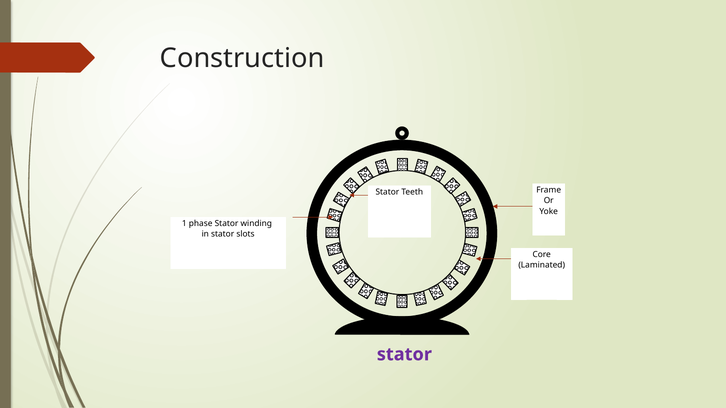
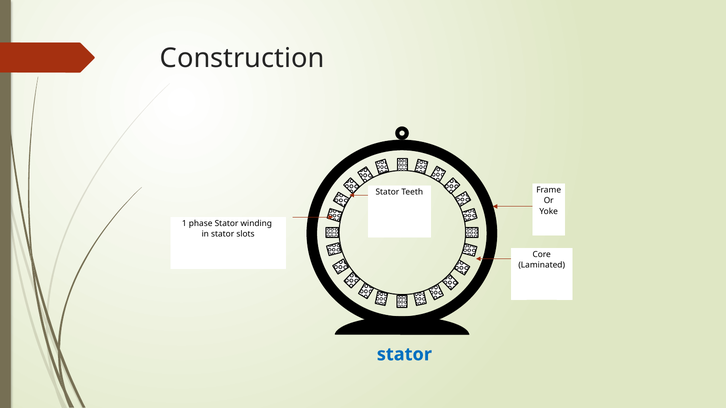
stator at (404, 355) colour: purple -> blue
